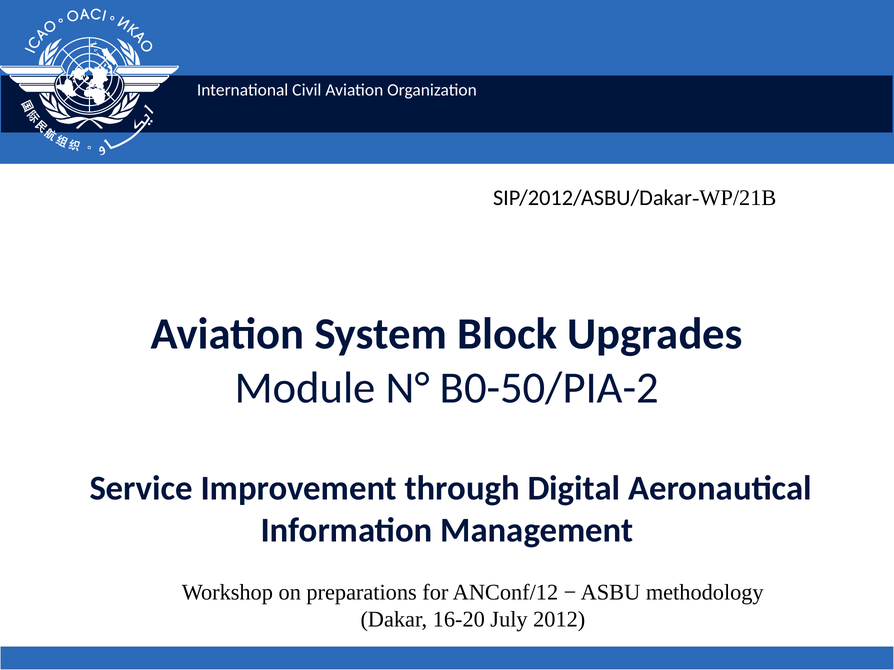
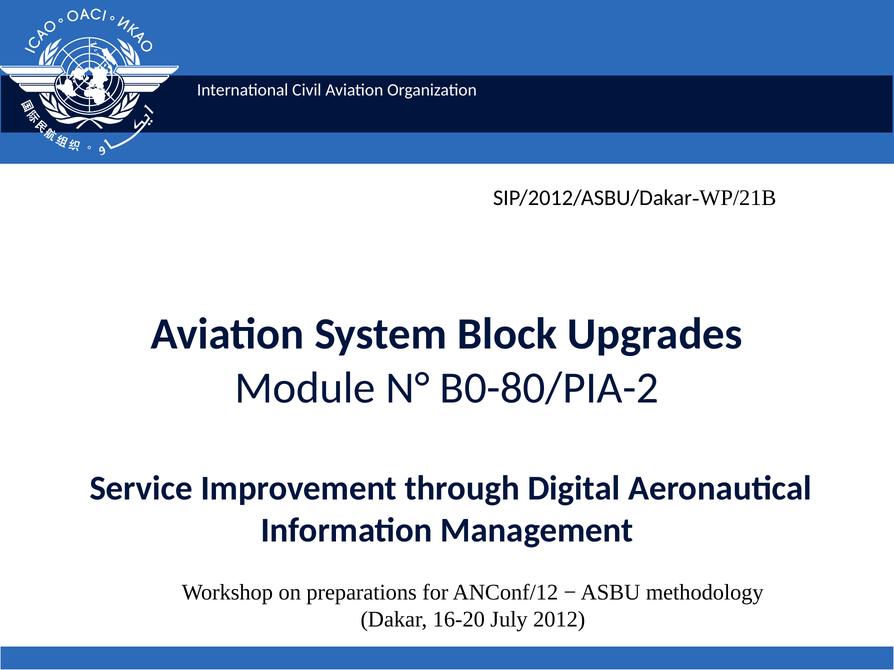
B0-50/PIA-2: B0-50/PIA-2 -> B0-80/PIA-2
